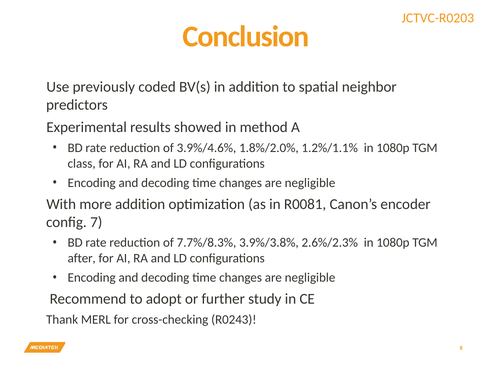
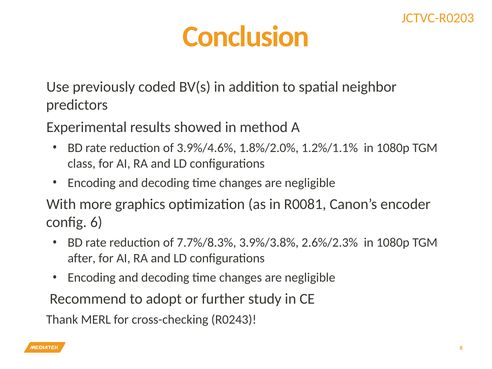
more addition: addition -> graphics
7: 7 -> 6
